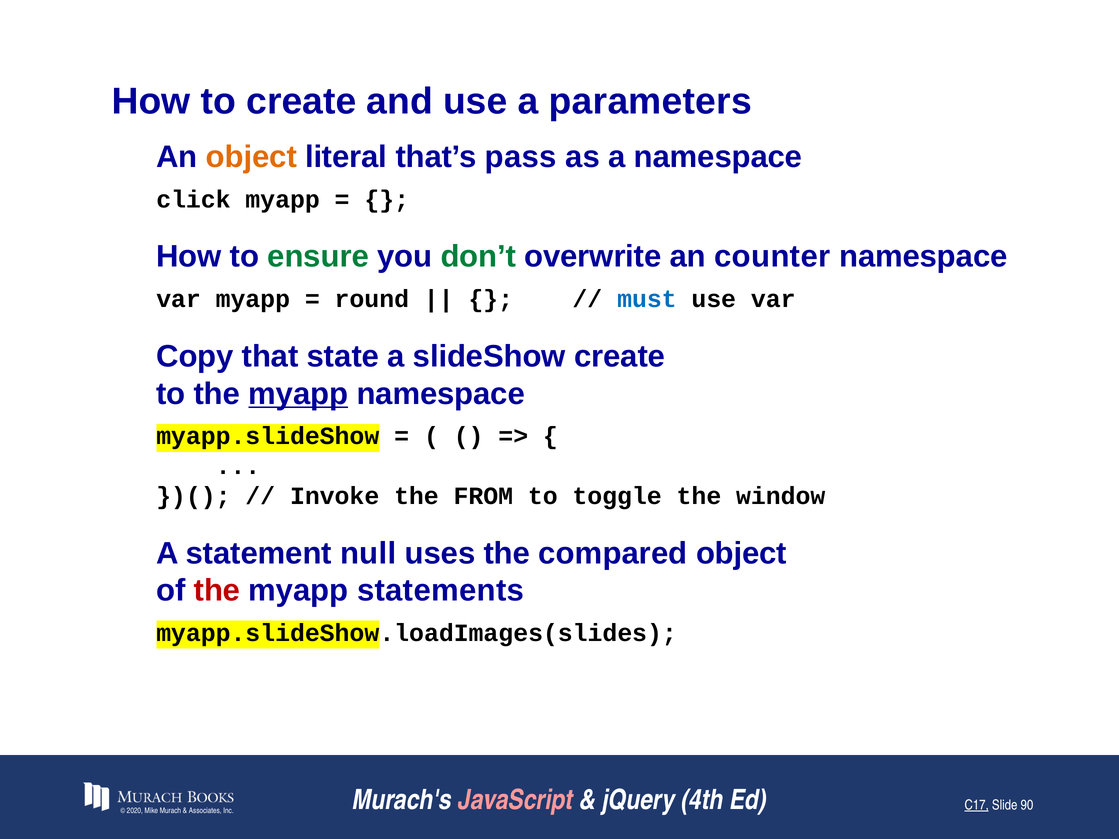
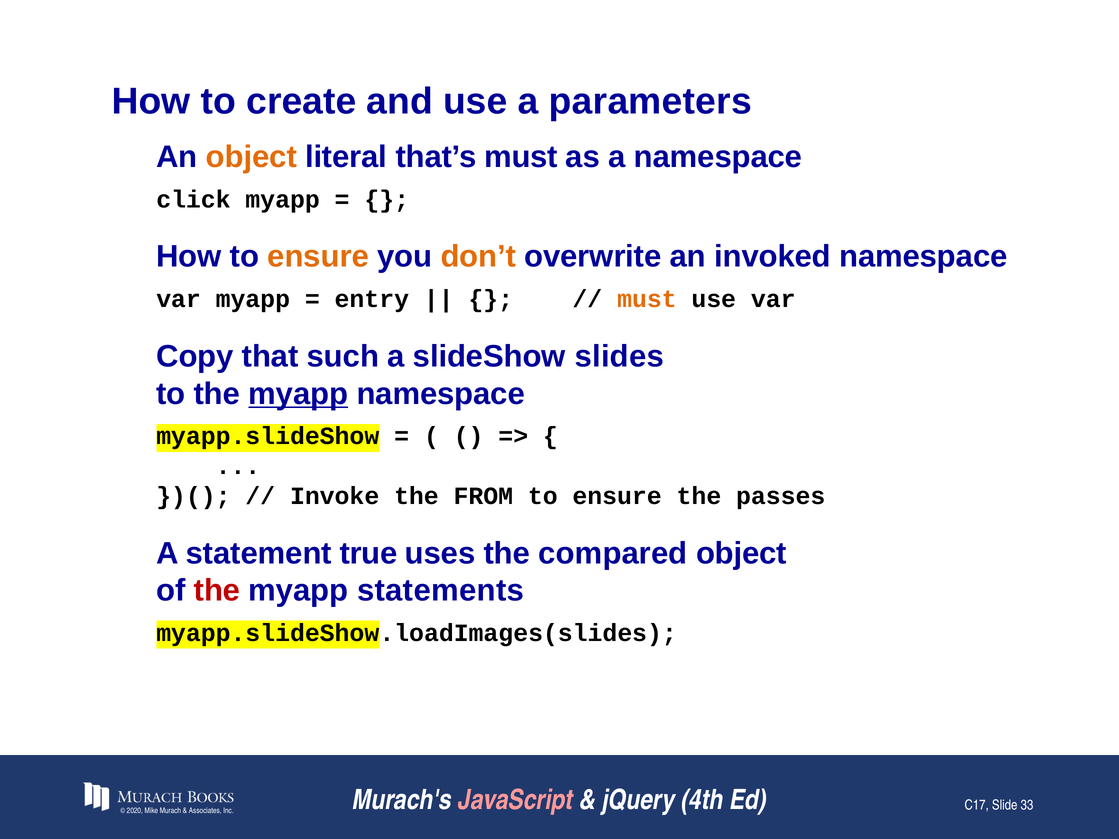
that’s pass: pass -> must
ensure at (318, 257) colour: green -> orange
don’t colour: green -> orange
counter: counter -> invoked
round: round -> entry
must at (647, 299) colour: blue -> orange
state: state -> such
slideShow create: create -> slides
toggle at (617, 496): toggle -> ensure
window: window -> passes
null: null -> true
C17 underline: present -> none
90: 90 -> 33
